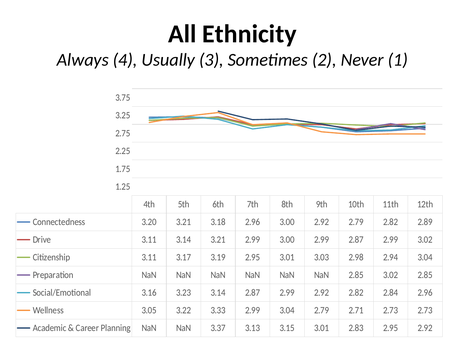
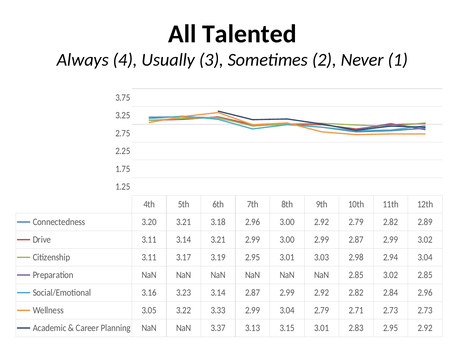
Ethnicity: Ethnicity -> Talented
